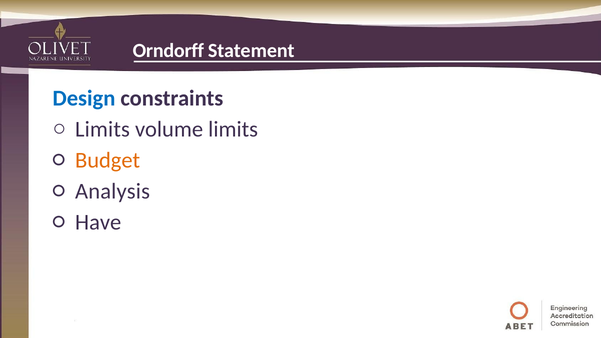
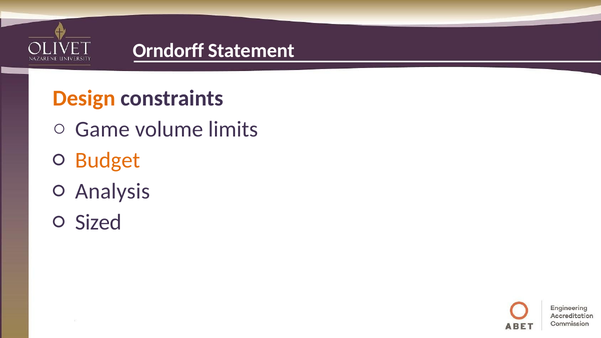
Design colour: blue -> orange
Limits at (102, 129): Limits -> Game
Have: Have -> Sized
